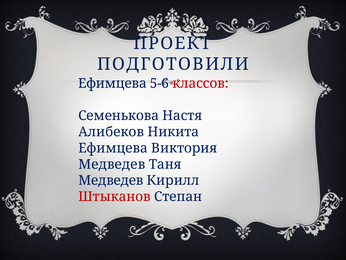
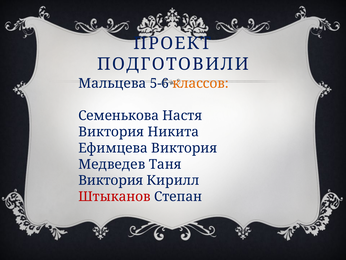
Ефимцева at (112, 83): Ефимцева -> Мальцева
классов colour: red -> orange
Алибеков at (111, 132): Алибеков -> Виктория
Медведев at (111, 180): Медведев -> Виктория
